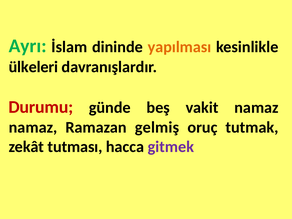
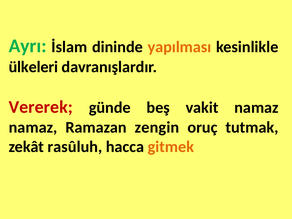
Durumu: Durumu -> Vererek
gelmiş: gelmiş -> zengin
tutması: tutması -> rasûluh
gitmek colour: purple -> orange
